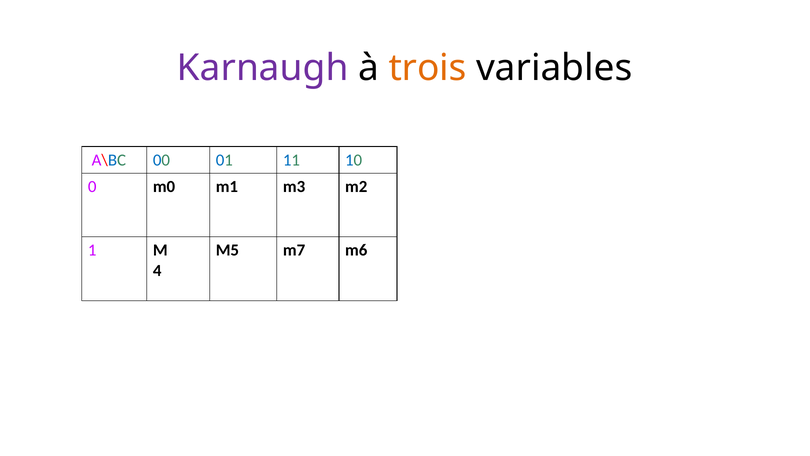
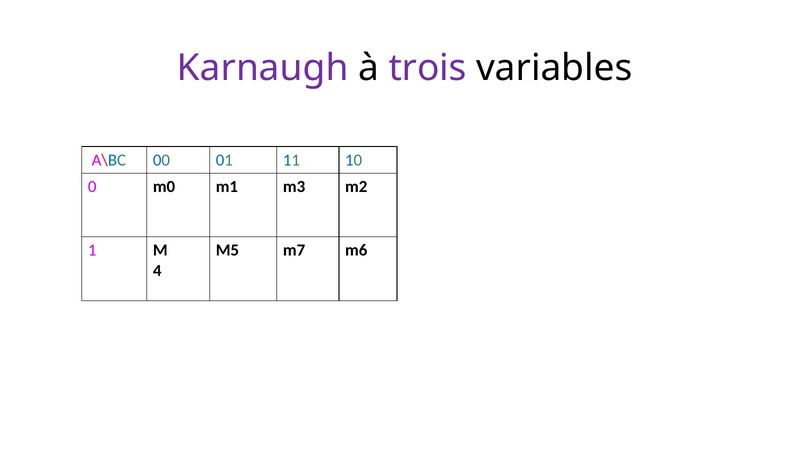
trois colour: orange -> purple
